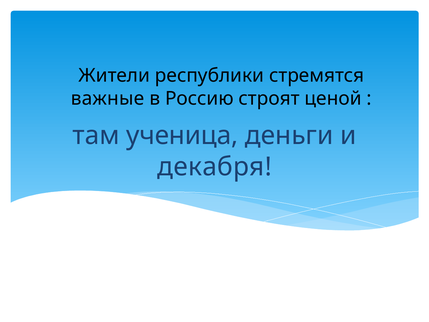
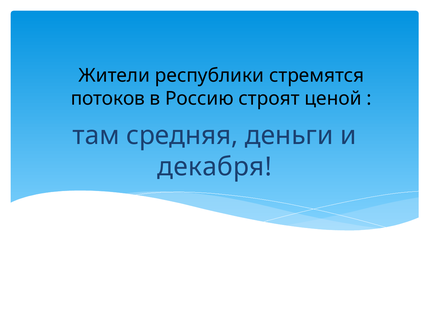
важные: важные -> потоков
ученица: ученица -> средняя
